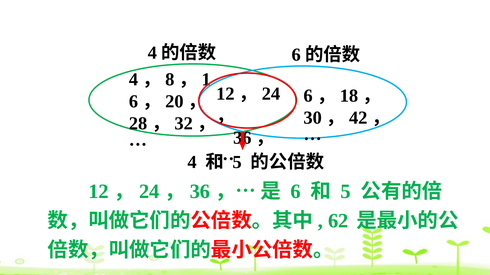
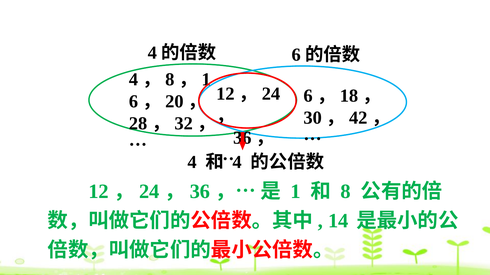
5 at (237, 162): 5 -> 4
6: 6 -> 1
5 at (346, 192): 5 -> 8
62: 62 -> 14
